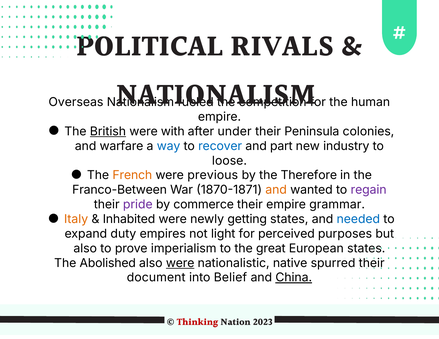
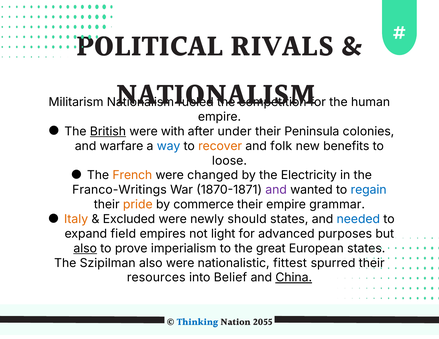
Overseas: Overseas -> Militarism
recover colour: blue -> orange
part: part -> folk
industry: industry -> benefits
previous: previous -> changed
Therefore: Therefore -> Electricity
Franco-Between: Franco-Between -> Franco-Writings
and at (276, 190) colour: orange -> purple
regain colour: purple -> blue
pride colour: purple -> orange
Inhabited: Inhabited -> Excluded
getting: getting -> should
duty: duty -> field
perceived: perceived -> advanced
also at (85, 249) underline: none -> present
Abolished: Abolished -> Szipilman
were at (180, 263) underline: present -> none
native: native -> fittest
document: document -> resources
Thinking colour: red -> blue
2023: 2023 -> 2055
